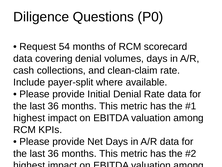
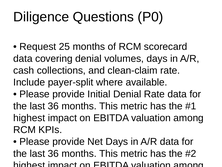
54: 54 -> 25
